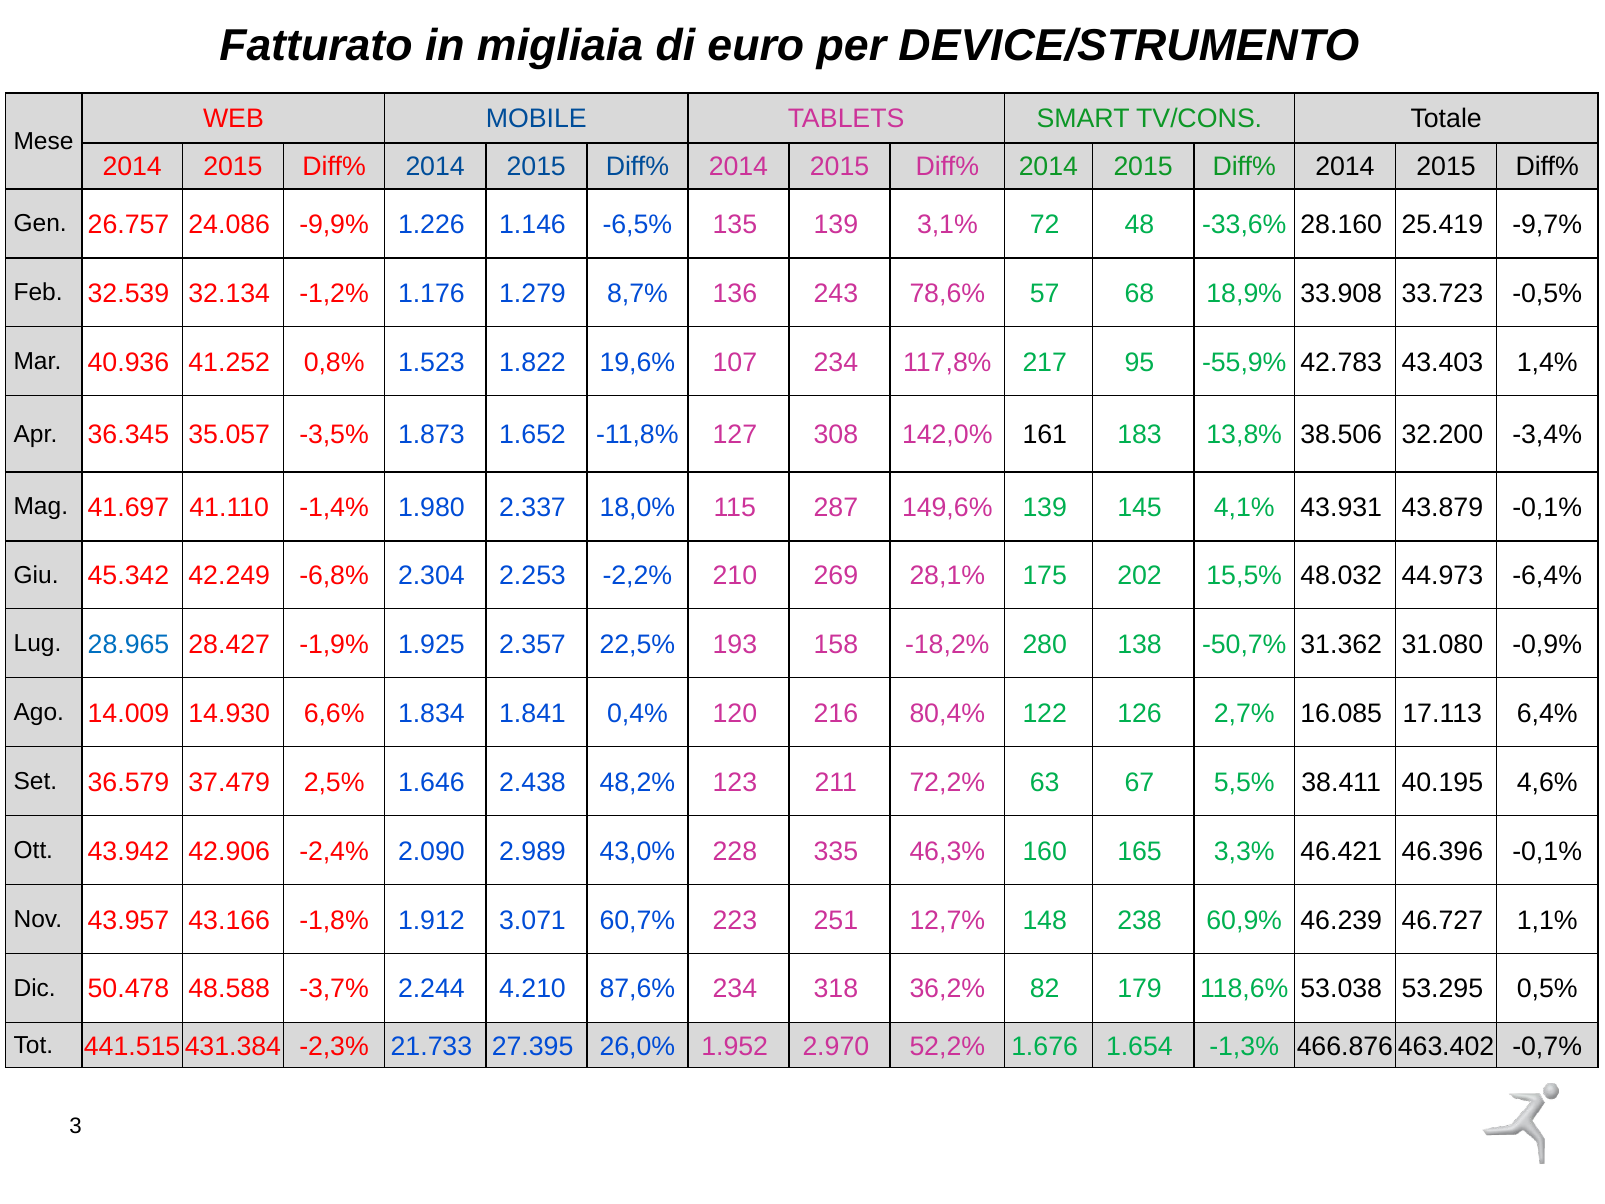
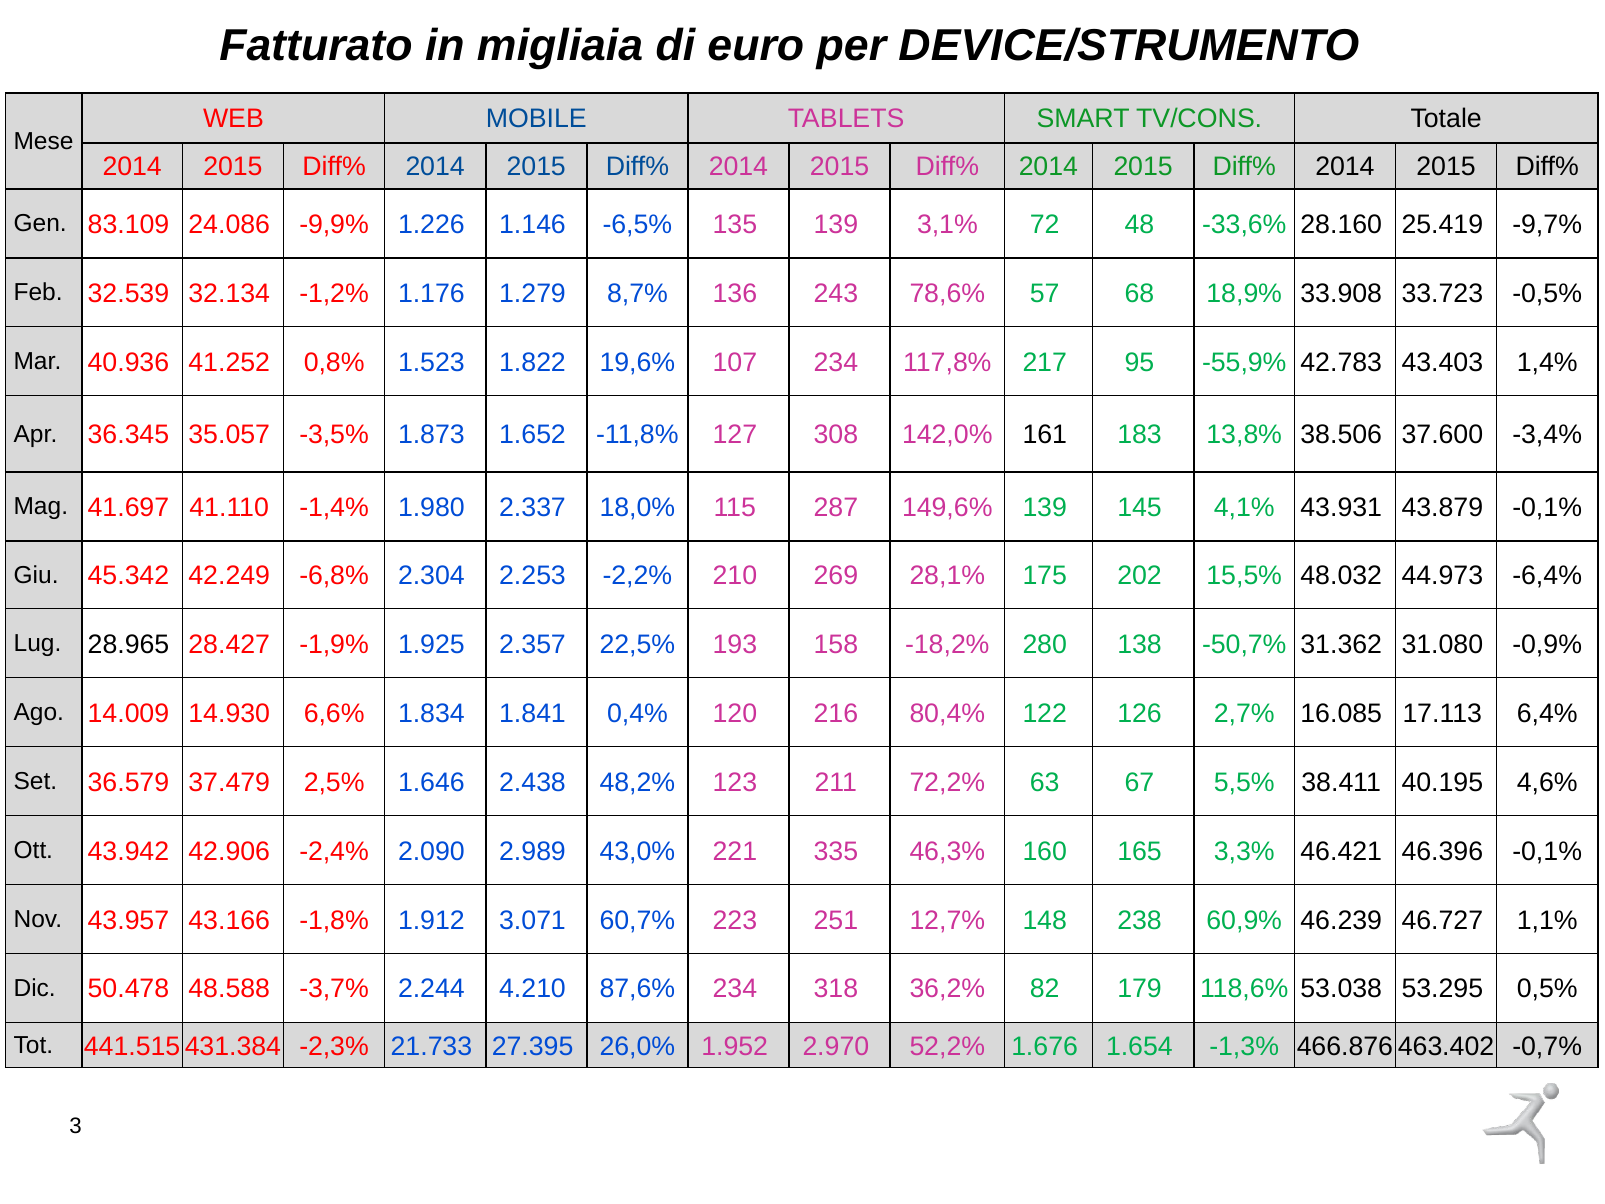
26.757: 26.757 -> 83.109
32.200: 32.200 -> 37.600
28.965 colour: blue -> black
228: 228 -> 221
